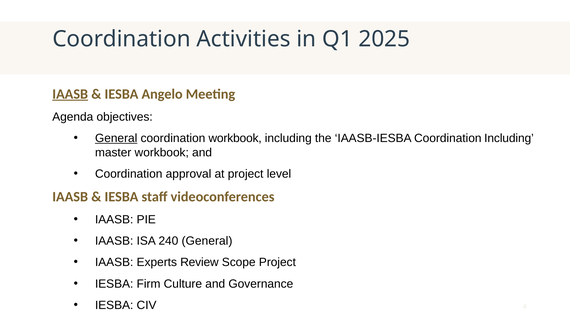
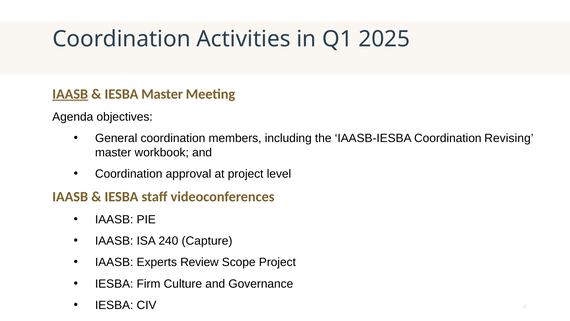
IESBA Angelo: Angelo -> Master
General at (116, 138) underline: present -> none
coordination workbook: workbook -> members
Coordination Including: Including -> Revising
240 General: General -> Capture
